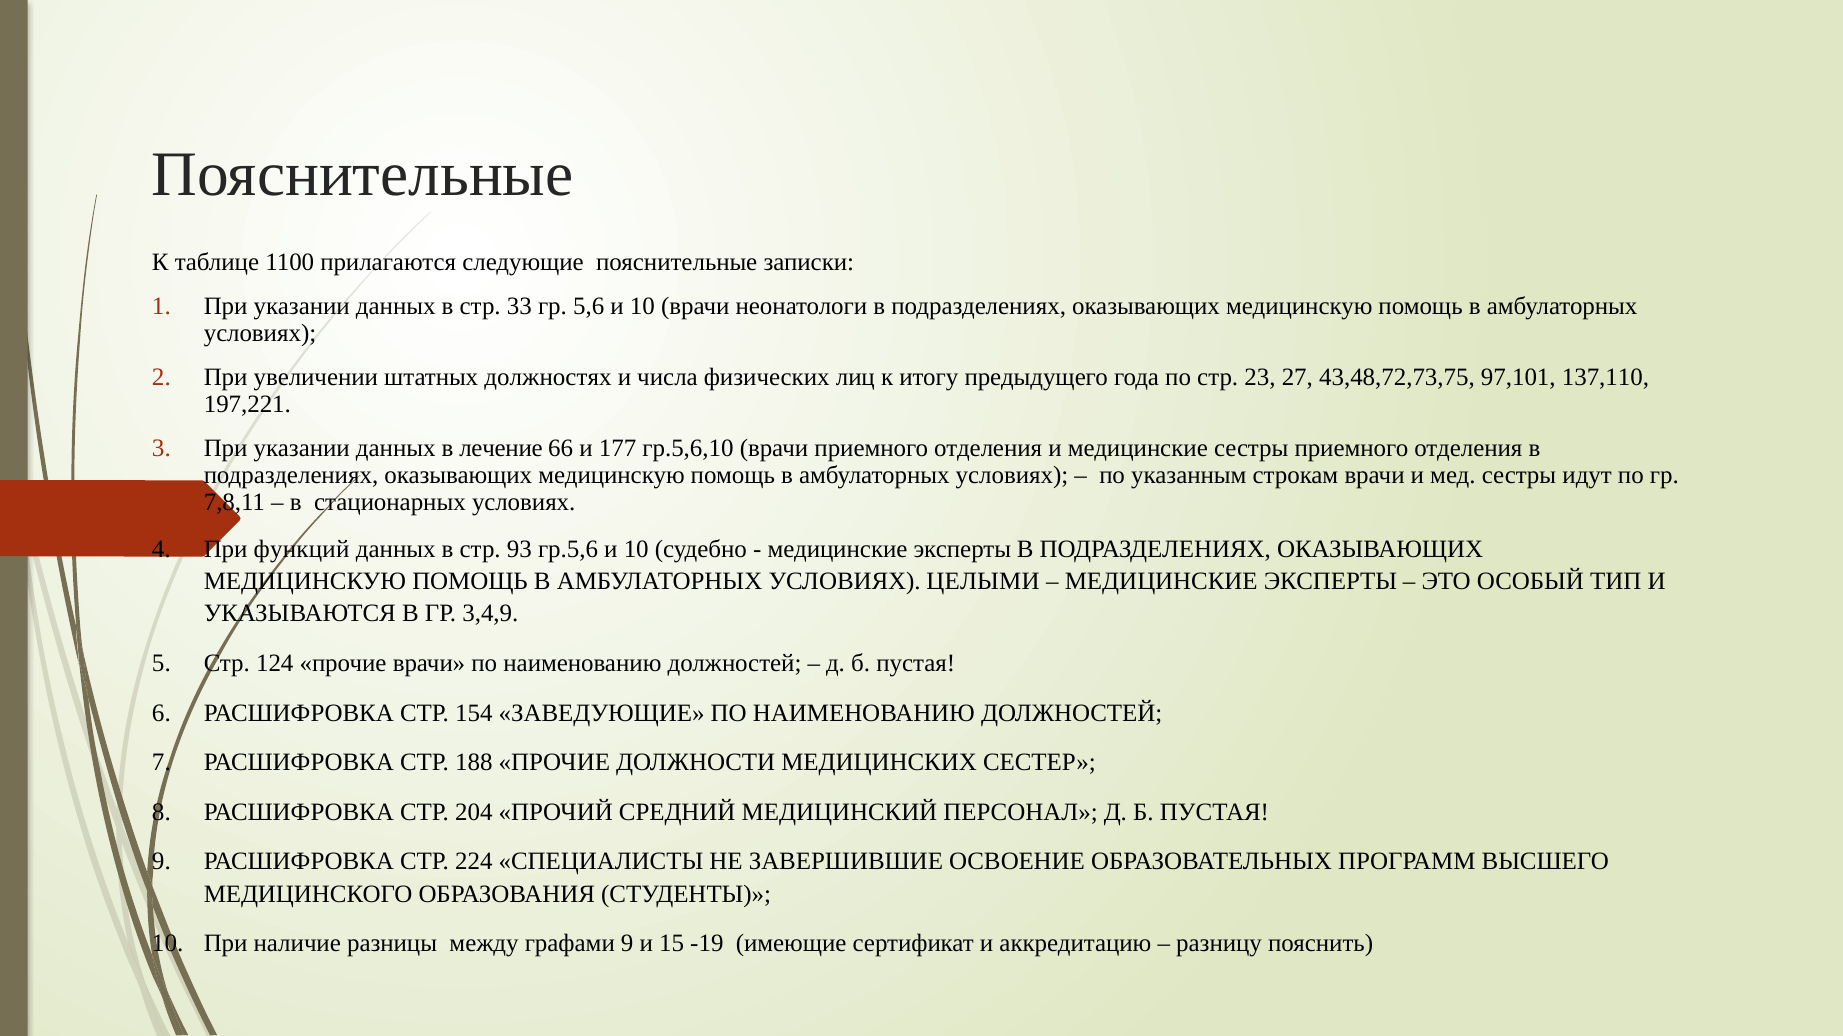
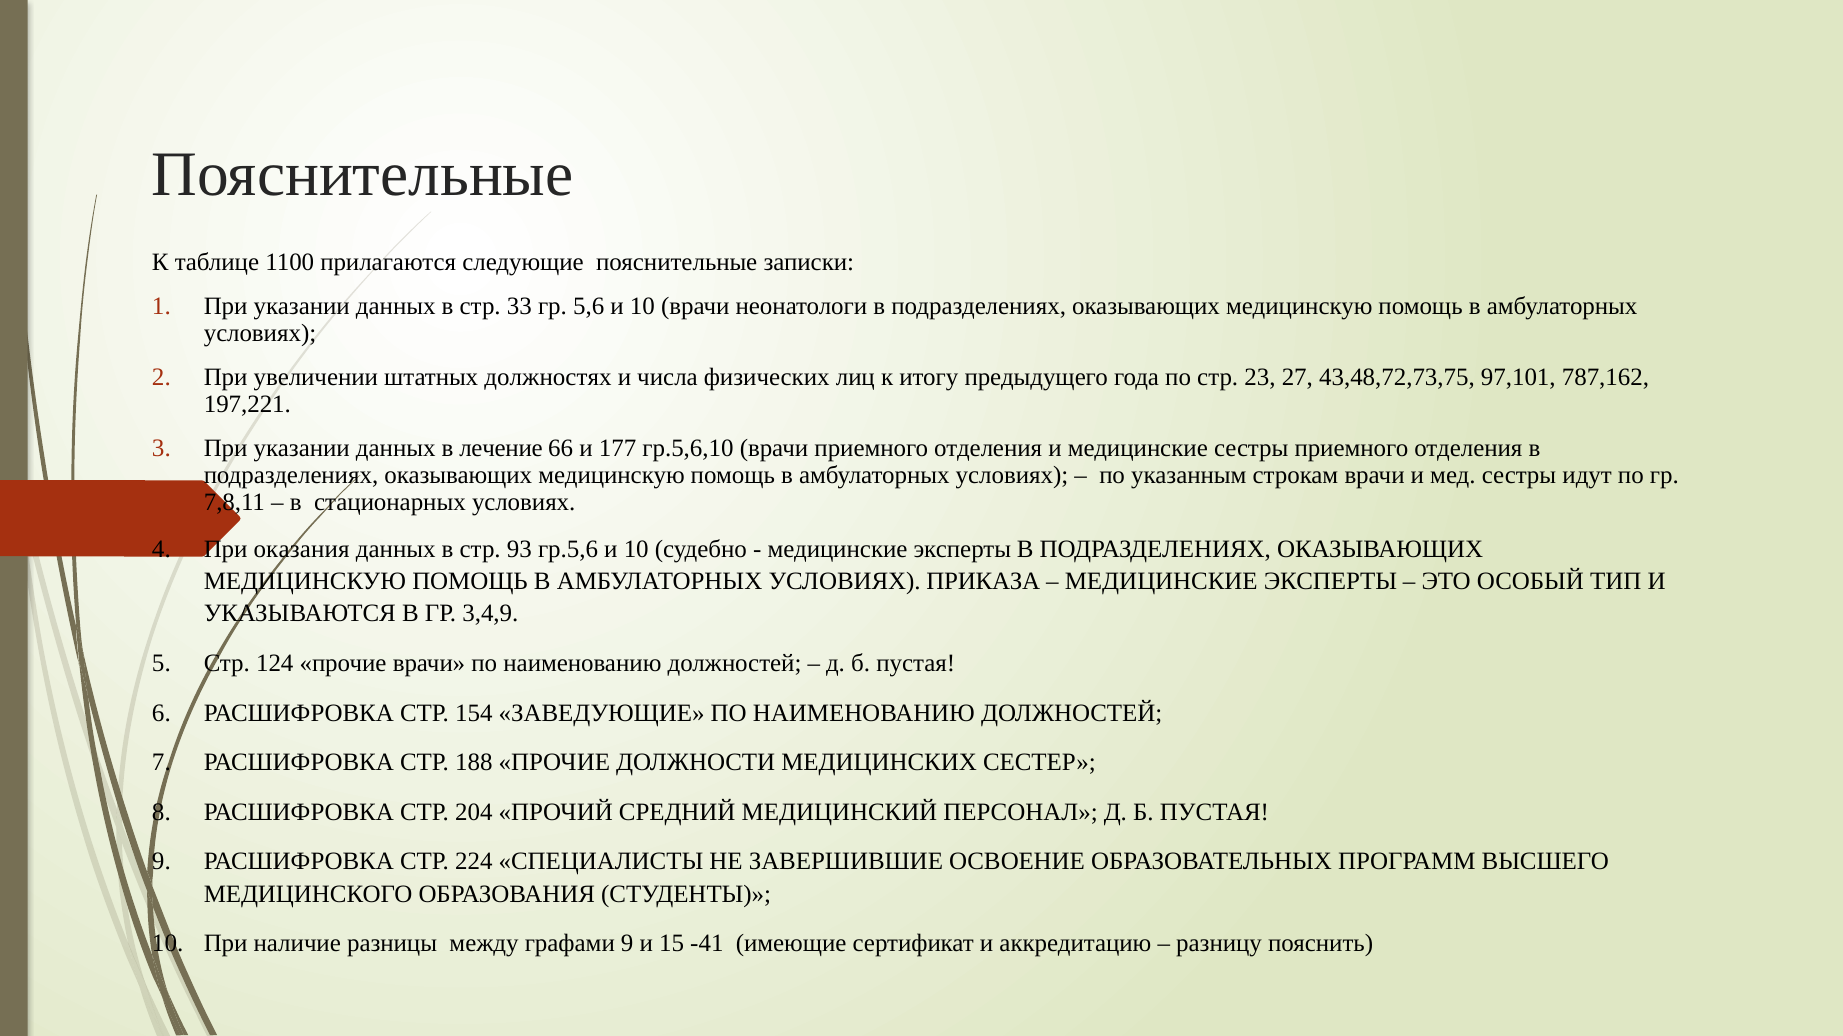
137,110: 137,110 -> 787,162
функций: функций -> оказания
ЦЕЛЫМИ: ЦЕЛЫМИ -> ПРИКАЗА
-19: -19 -> -41
